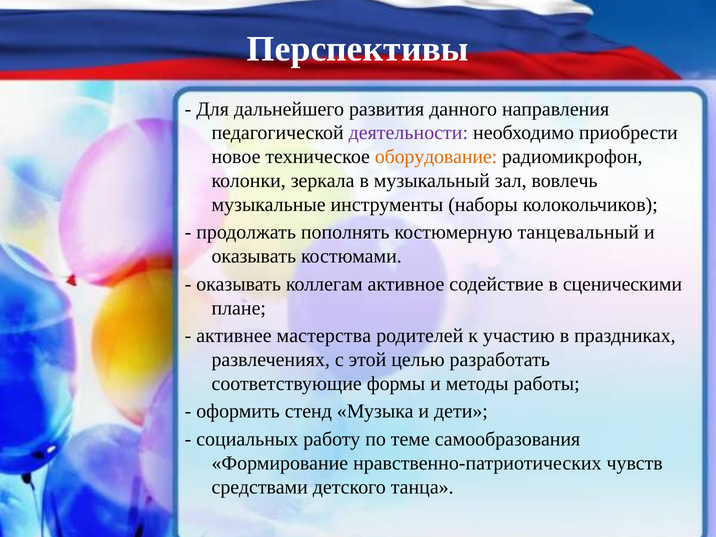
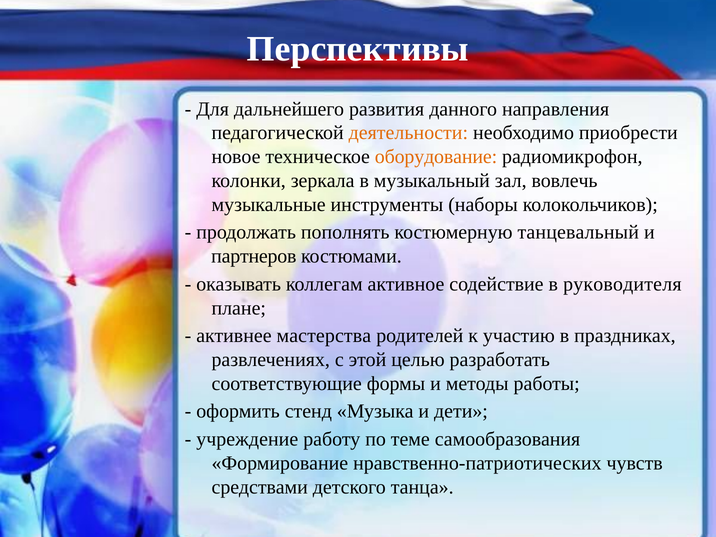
деятельности colour: purple -> orange
оказывать at (254, 256): оказывать -> партнеров
сценическими: сценическими -> руководителя
социальных: социальных -> учреждение
